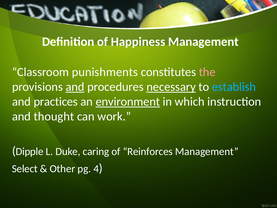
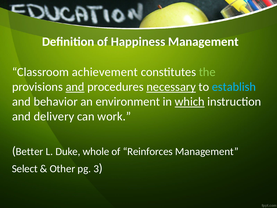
punishments: punishments -> achievement
the colour: pink -> light green
practices: practices -> behavior
environment underline: present -> none
which underline: none -> present
thought: thought -> delivery
Dipple: Dipple -> Better
caring: caring -> whole
4: 4 -> 3
